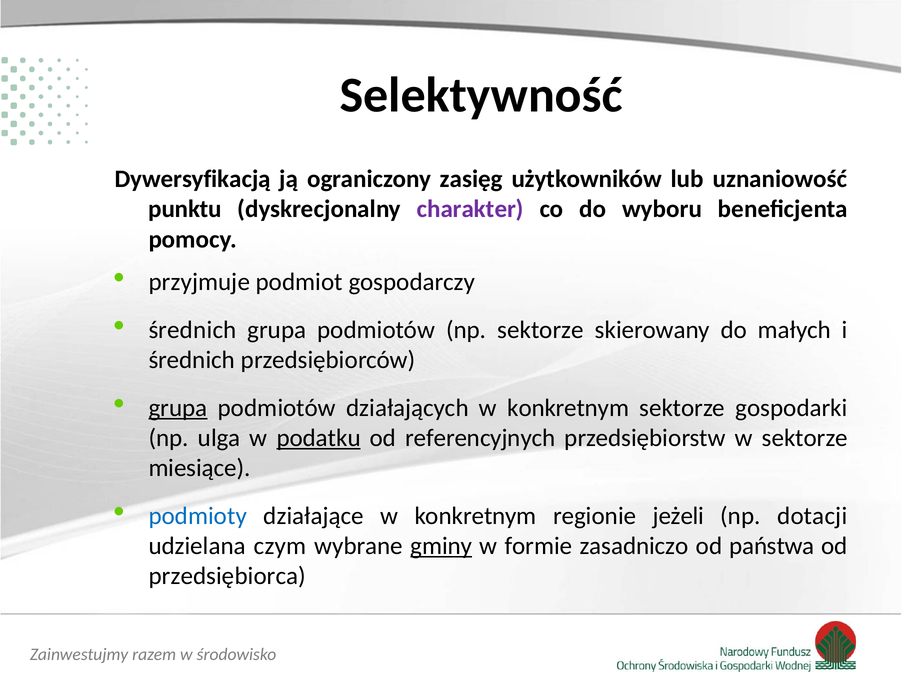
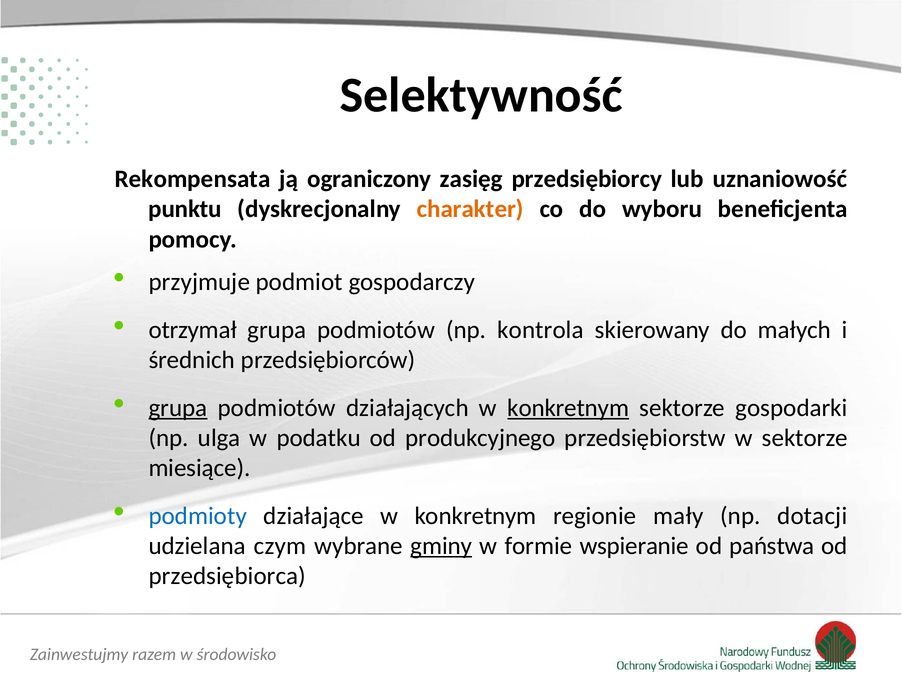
Dywersyfikacją: Dywersyfikacją -> Rekompensata
użytkowników: użytkowników -> przedsiębiorcy
charakter colour: purple -> orange
średnich at (192, 330): średnich -> otrzymał
np sektorze: sektorze -> kontrola
konkretnym at (568, 408) underline: none -> present
podatku underline: present -> none
referencyjnych: referencyjnych -> produkcyjnego
jeżeli: jeżeli -> mały
zasadniczo: zasadniczo -> wspieranie
